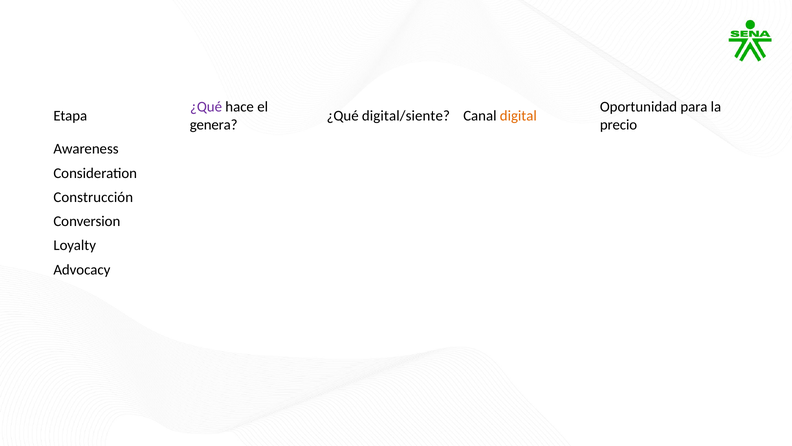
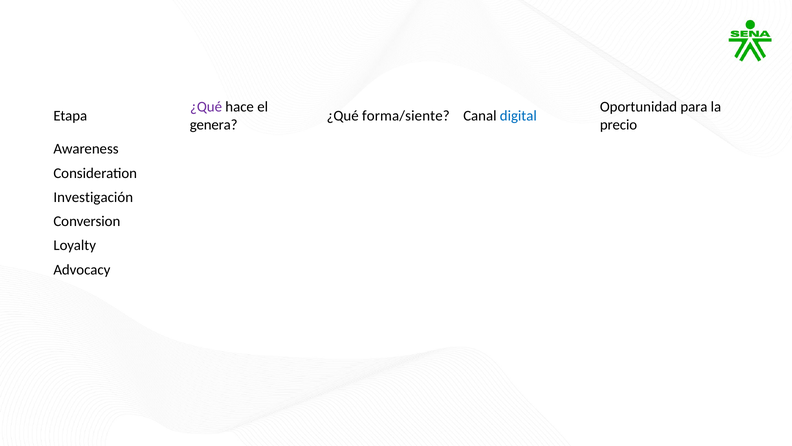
digital/siente: digital/siente -> forma/siente
digital colour: orange -> blue
Construcción: Construcción -> Investigación
